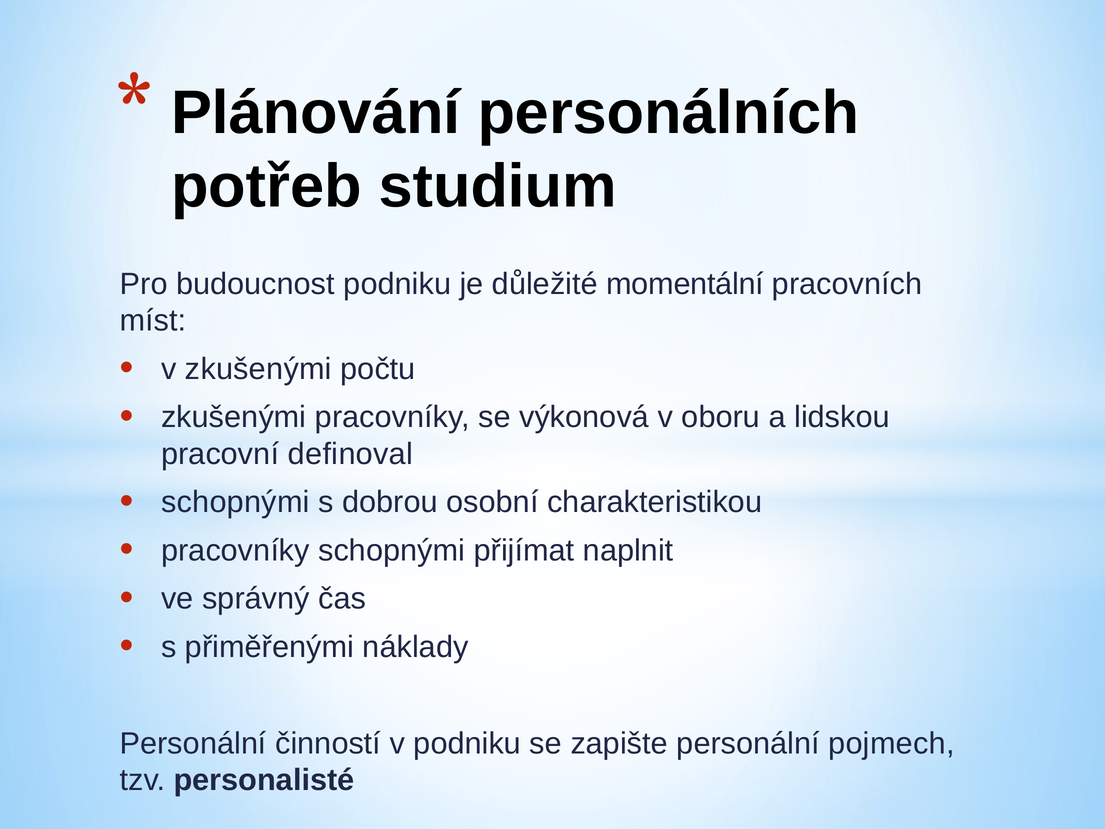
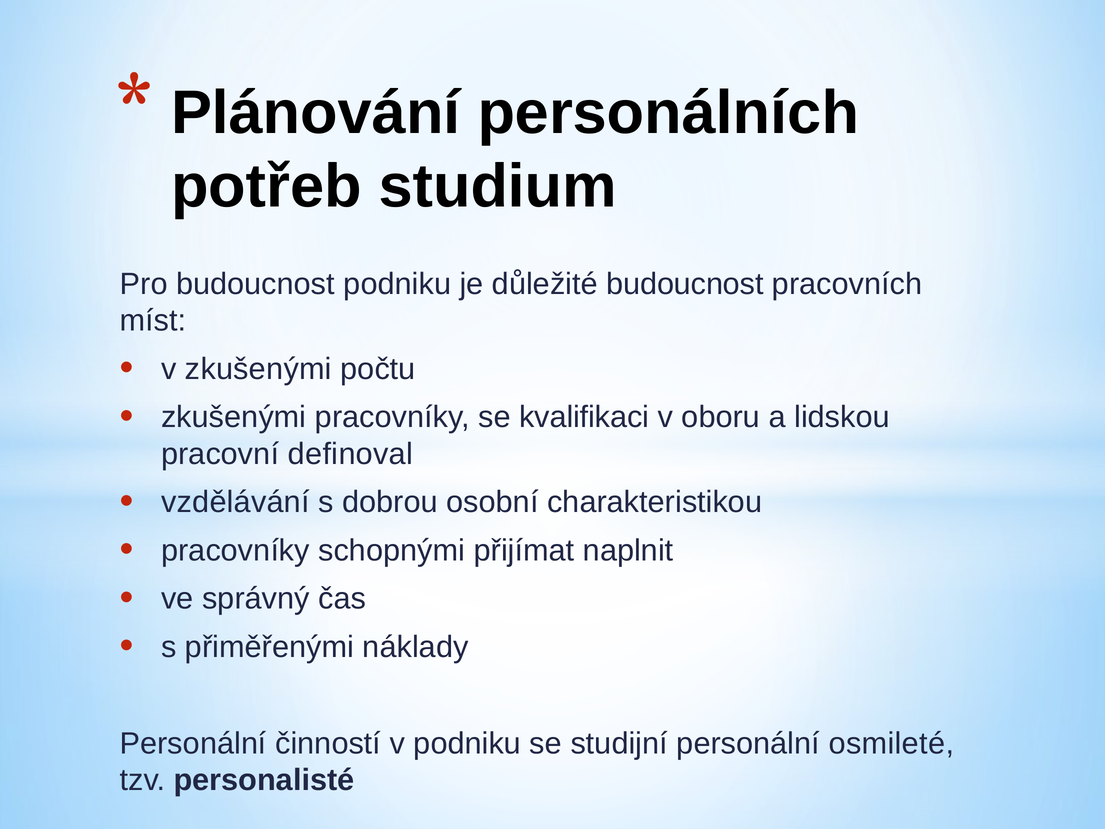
důležité momentální: momentální -> budoucnost
výkonová: výkonová -> kvalifikaci
schopnými at (235, 502): schopnými -> vzdělávání
zapište: zapište -> studijní
pojmech: pojmech -> osmileté
